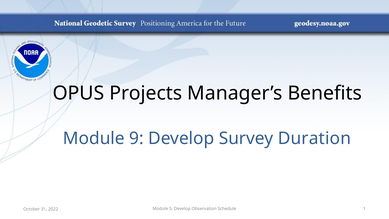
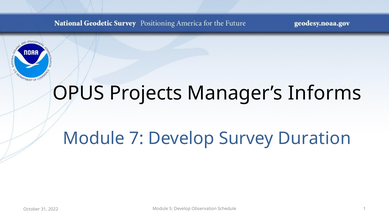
Benefits: Benefits -> Informs
9: 9 -> 7
